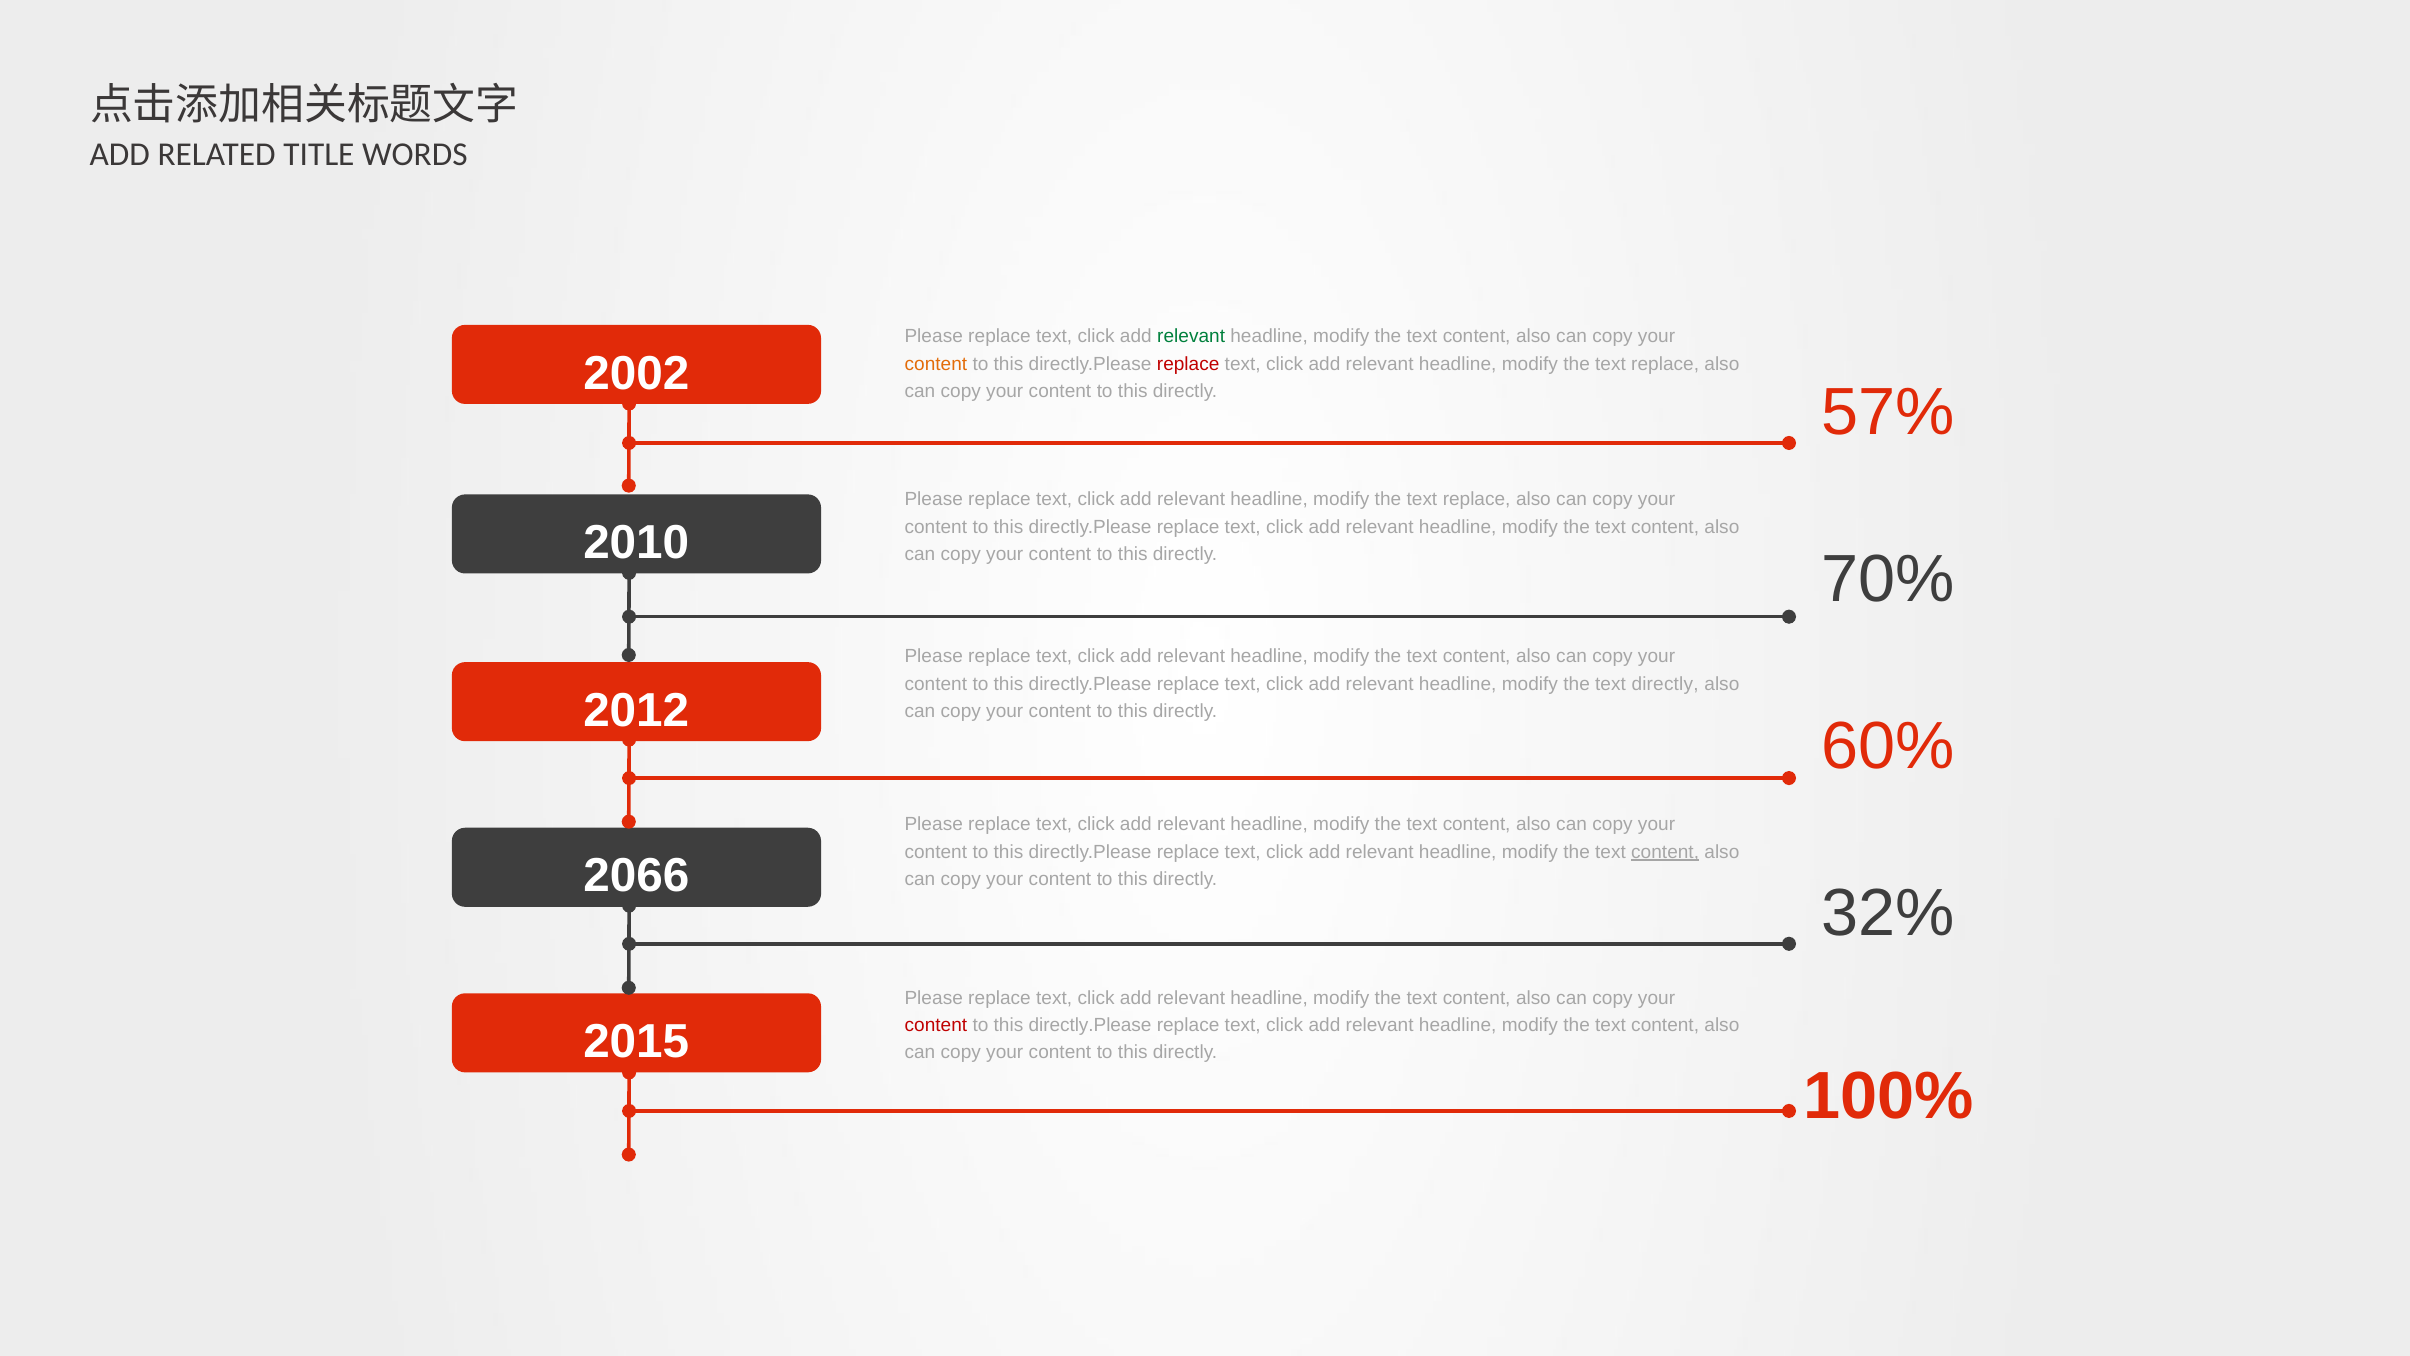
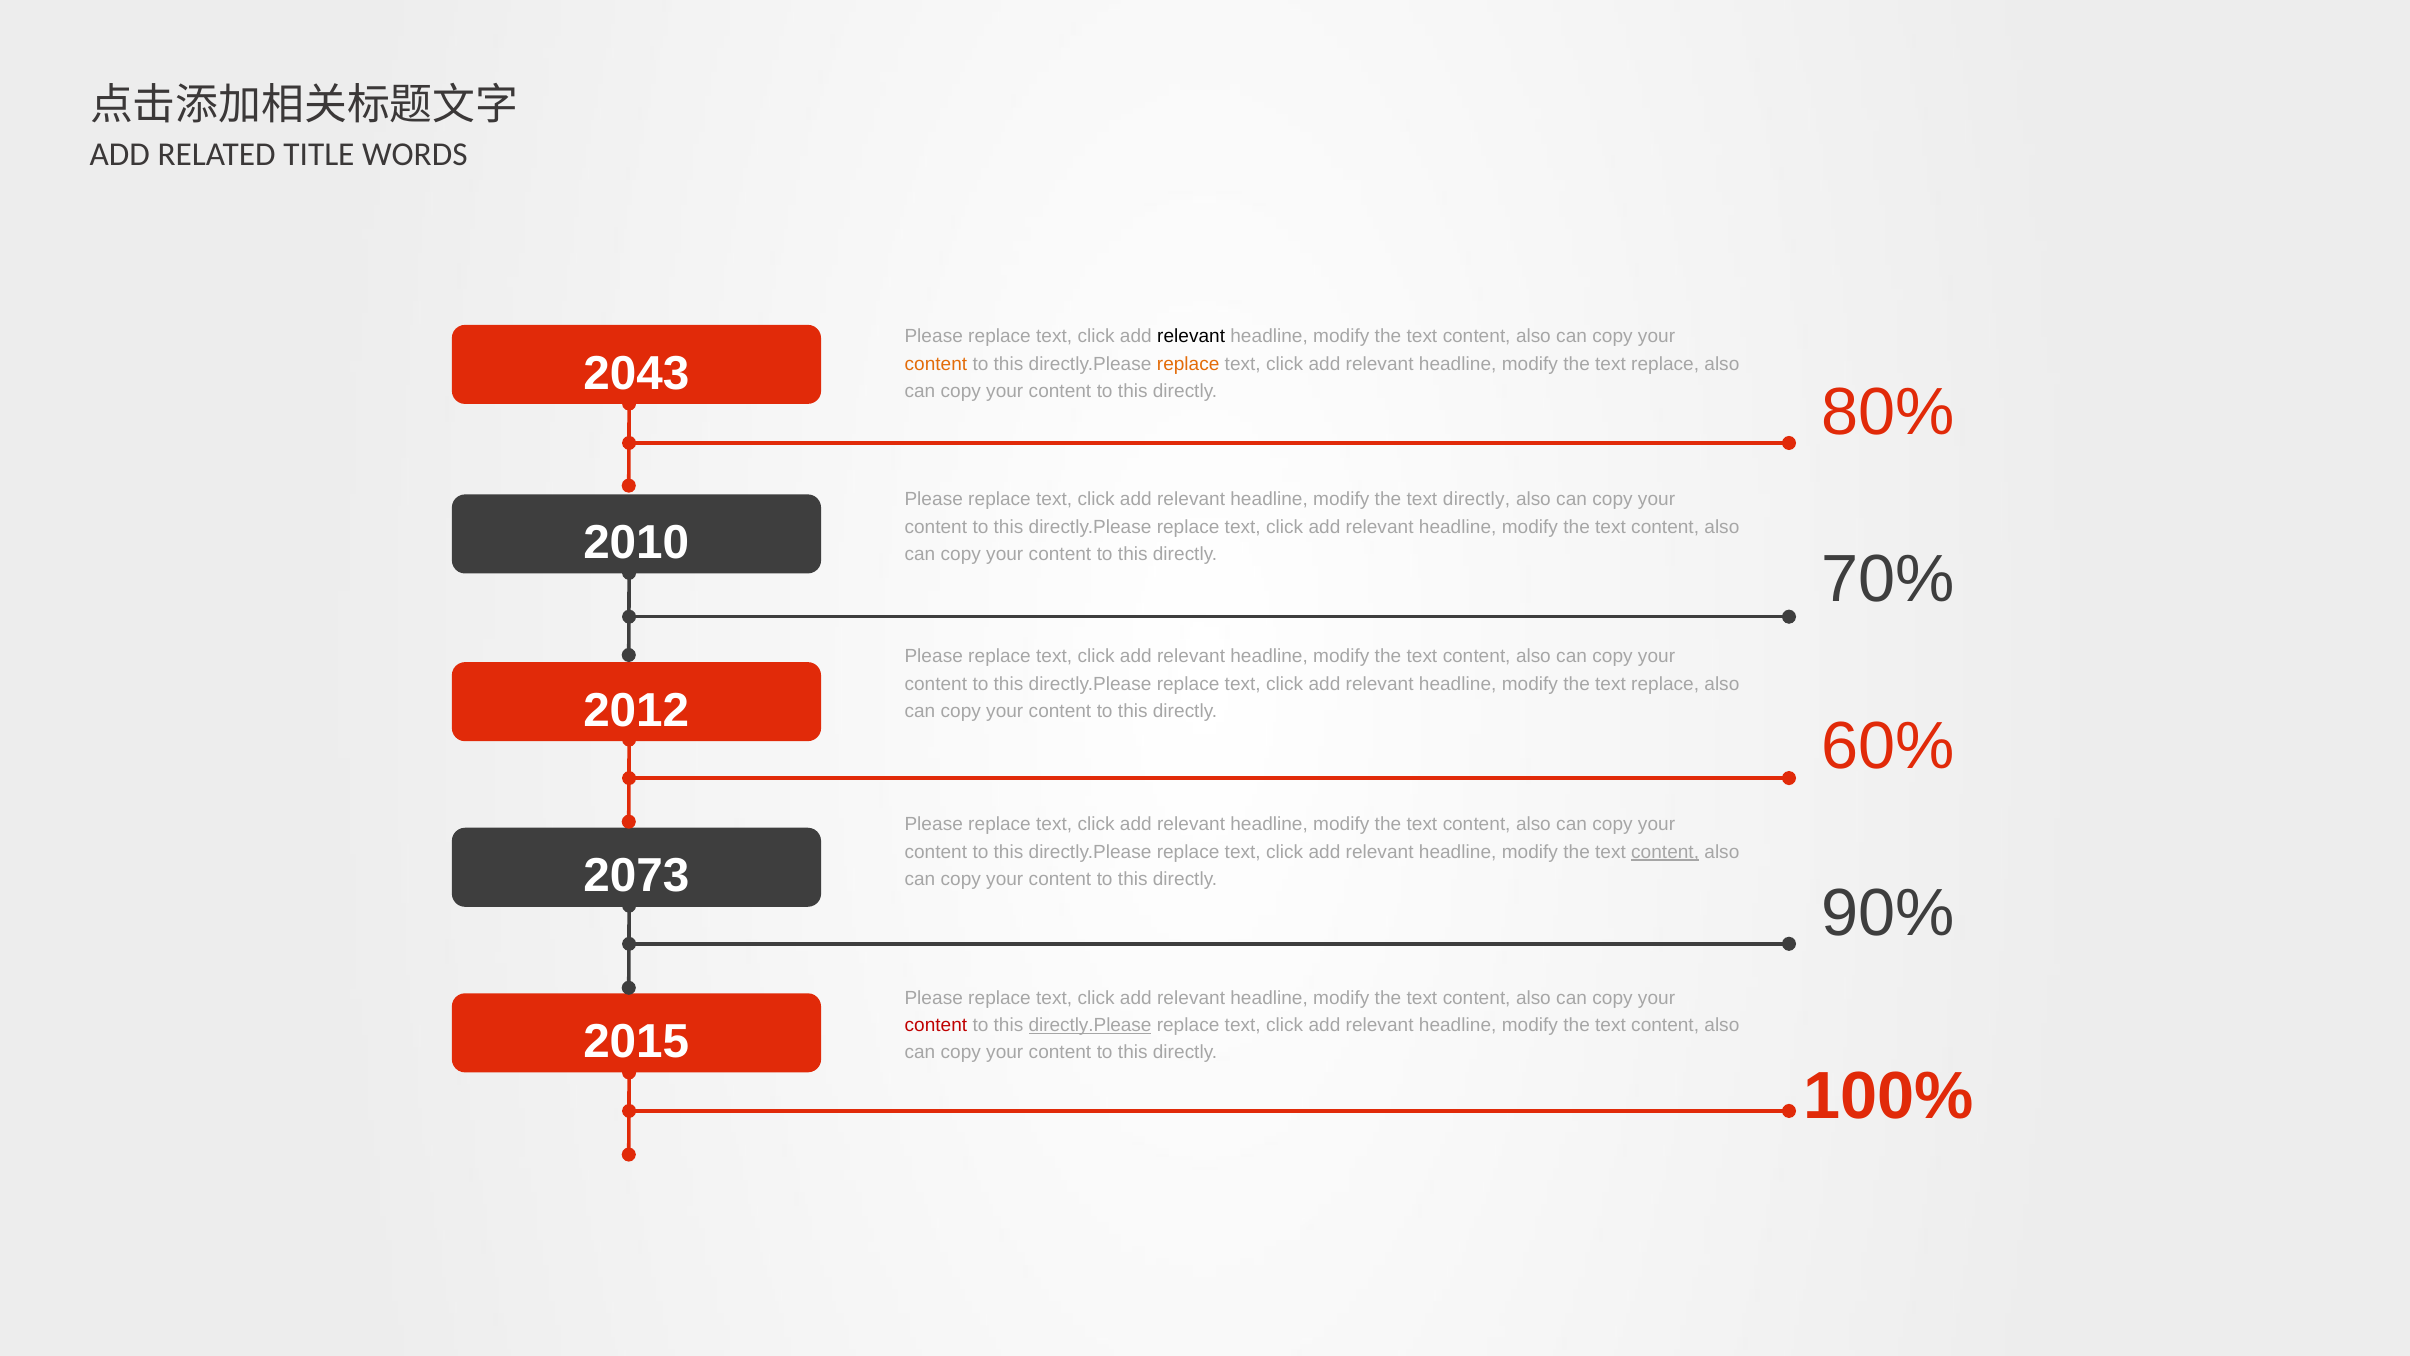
relevant at (1191, 336) colour: green -> black
2002: 2002 -> 2043
replace at (1188, 364) colour: red -> orange
57%: 57% -> 80%
replace at (1477, 500): replace -> directly
directly at (1665, 684): directly -> replace
2066: 2066 -> 2073
32%: 32% -> 90%
directly.Please at (1090, 1025) underline: none -> present
